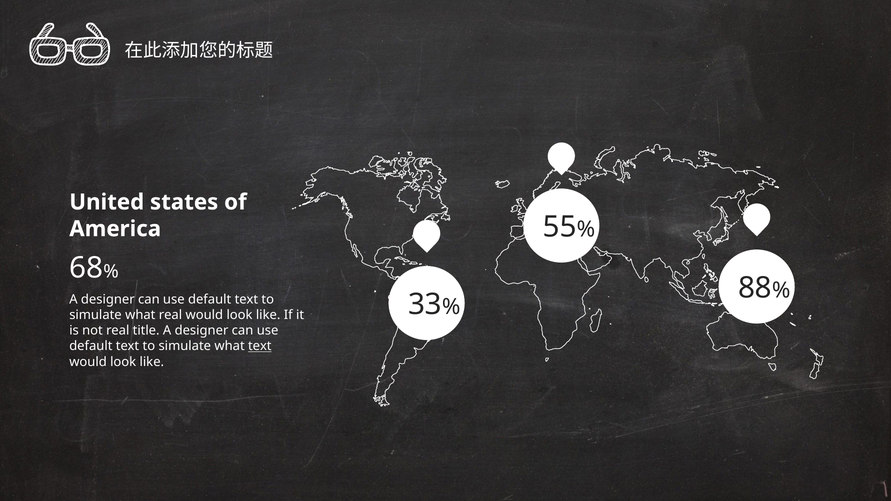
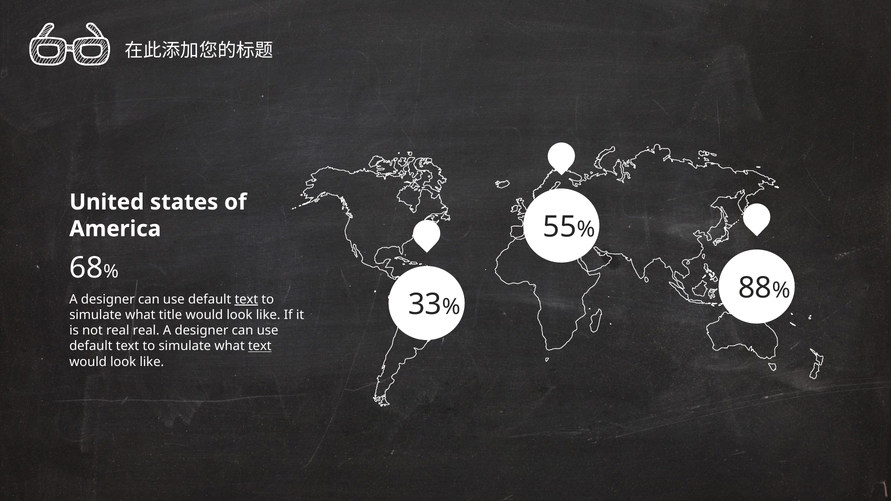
text at (246, 299) underline: none -> present
what real: real -> title
real title: title -> real
